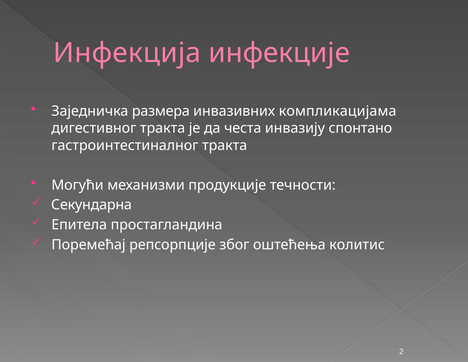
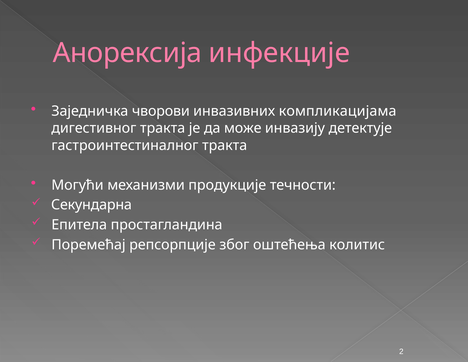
Инфекција: Инфекција -> Анорексија
размера: размера -> чворови
честа: честа -> може
спонтано: спонтано -> детектује
